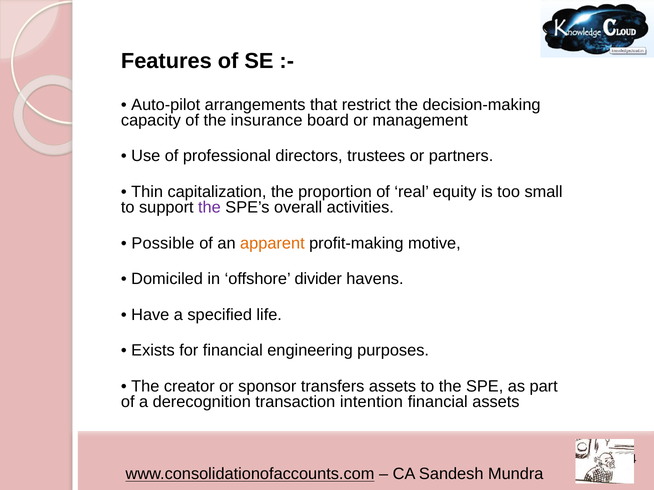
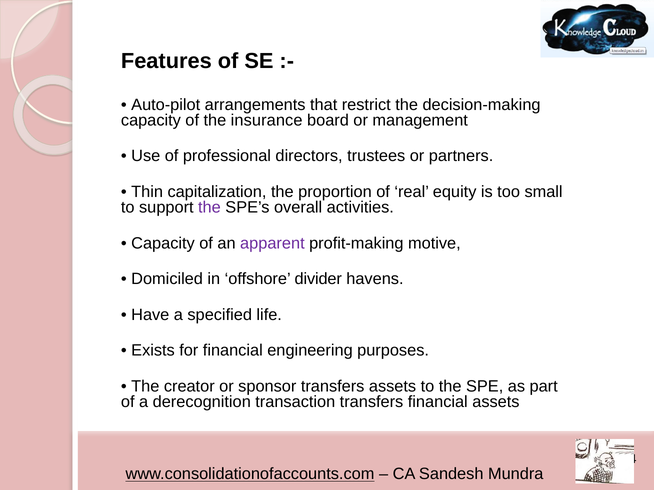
Possible at (163, 243): Possible -> Capacity
apparent colour: orange -> purple
transaction intention: intention -> transfers
